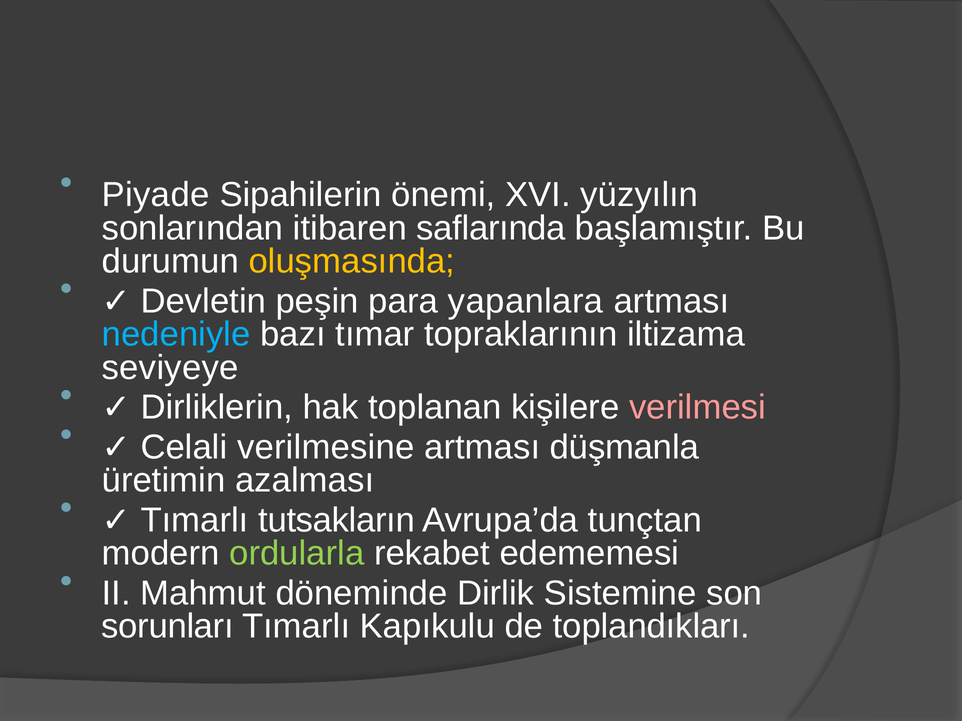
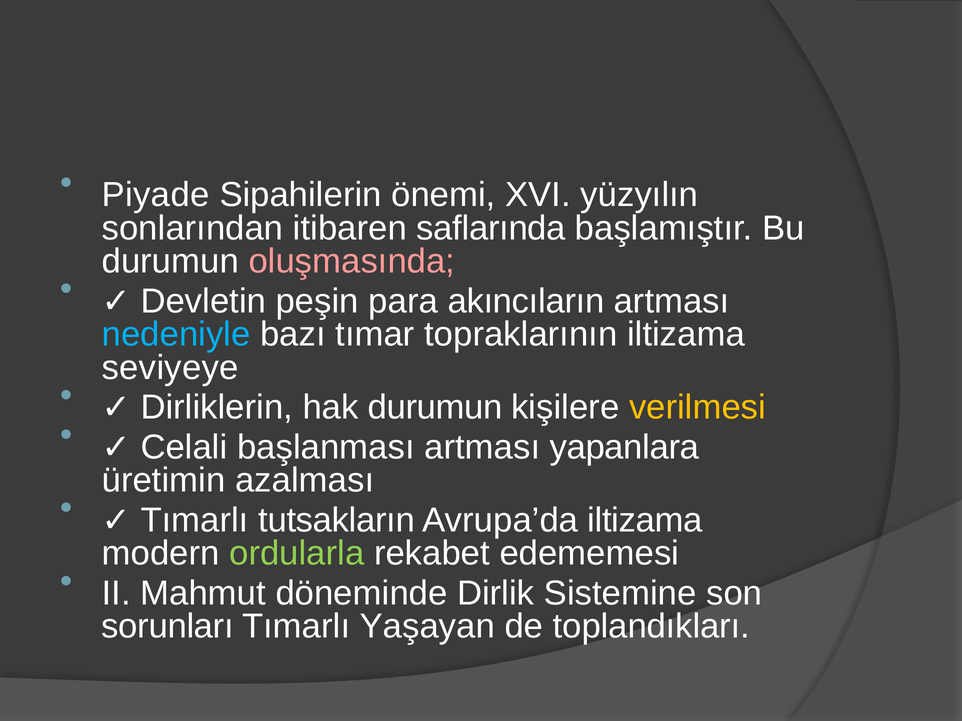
oluşmasında colour: yellow -> pink
yapanlara: yapanlara -> akıncıların
hak toplanan: toplanan -> durumun
verilmesi colour: pink -> yellow
verilmesine: verilmesine -> başlanması
düşmanla: düşmanla -> yapanlara
Avrupa’da tunçtan: tunçtan -> iltizama
Kapıkulu: Kapıkulu -> Yaşayan
